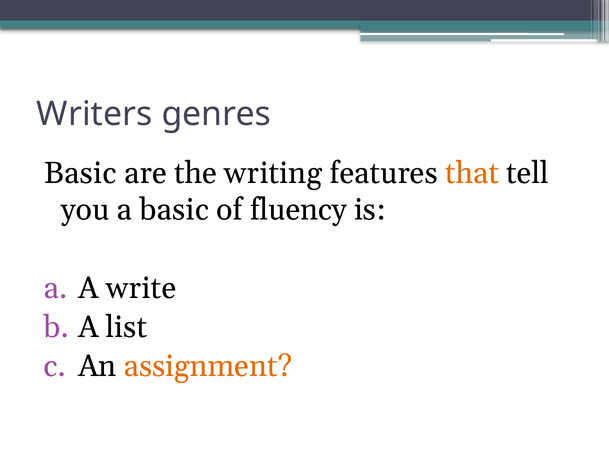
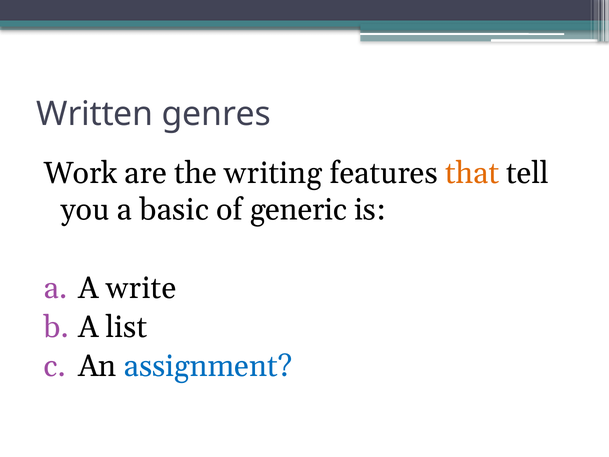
Writers: Writers -> Written
Basic at (80, 173): Basic -> Work
fluency: fluency -> generic
assignment colour: orange -> blue
